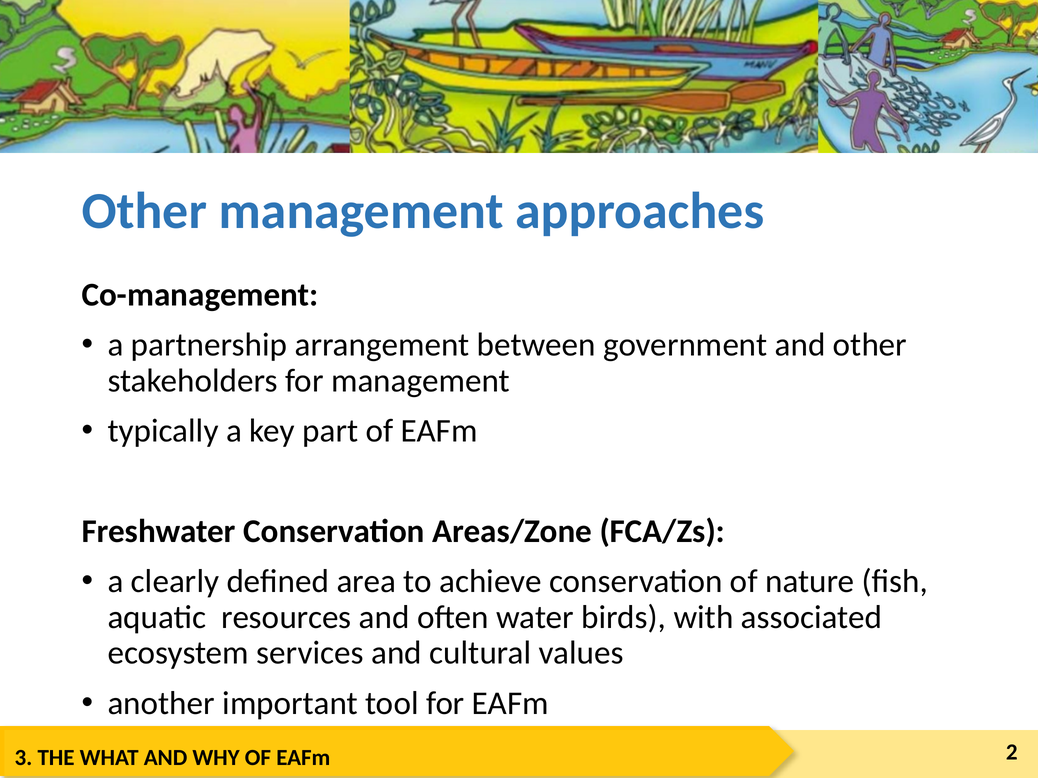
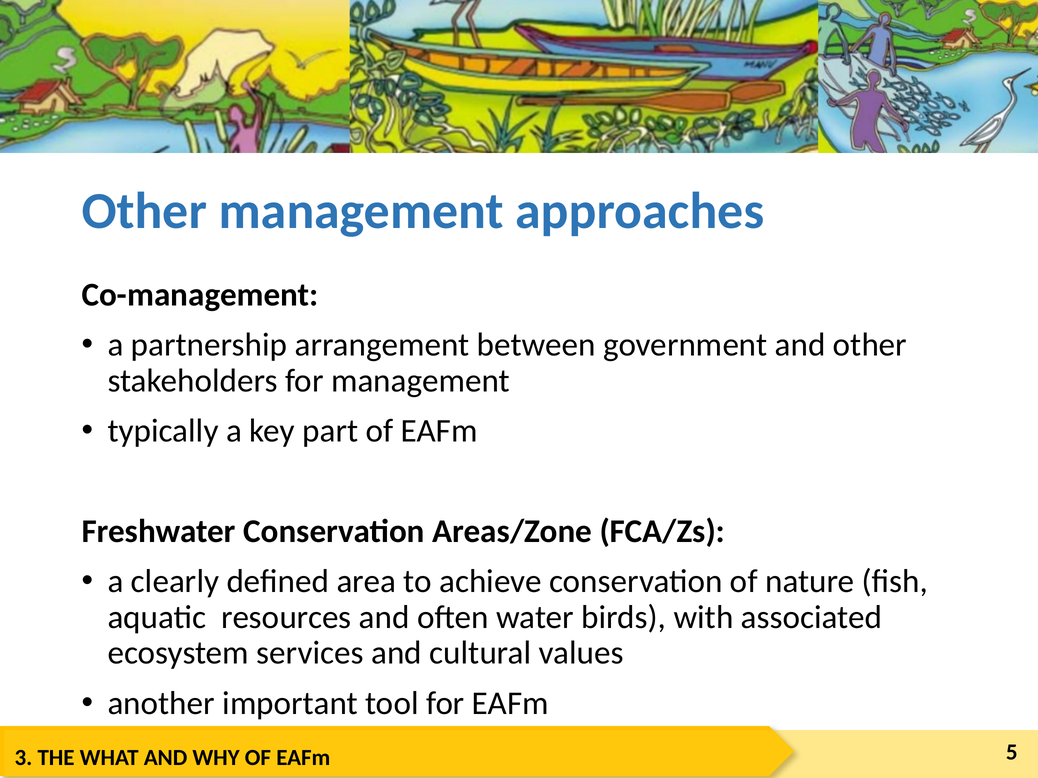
2: 2 -> 5
